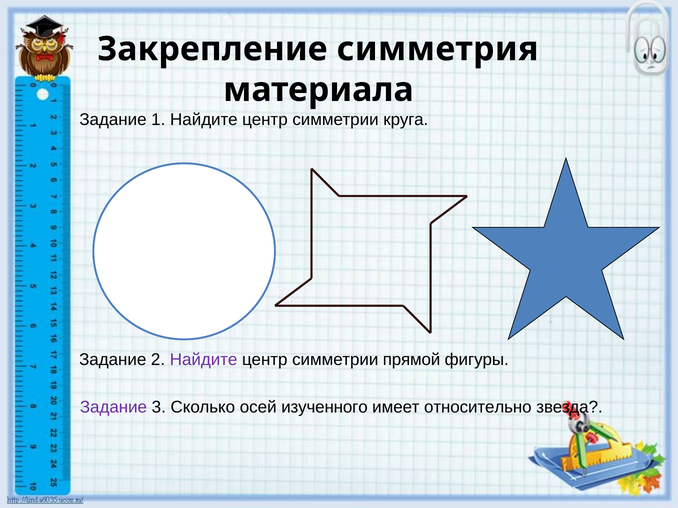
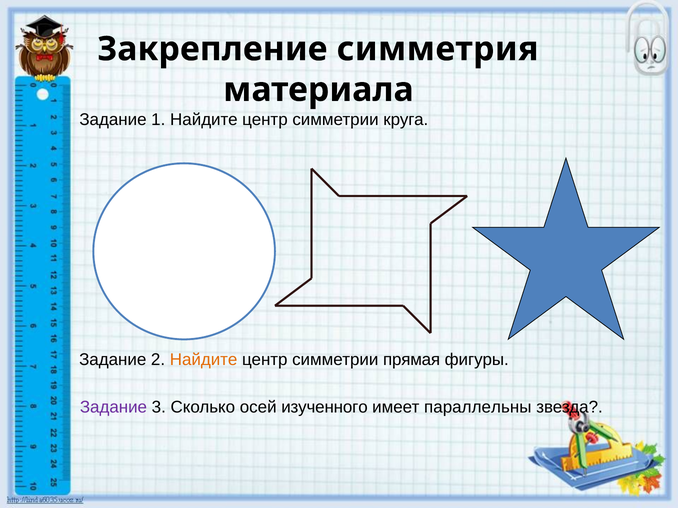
Найдите at (204, 360) colour: purple -> orange
прямой: прямой -> прямая
относительно: относительно -> параллельны
